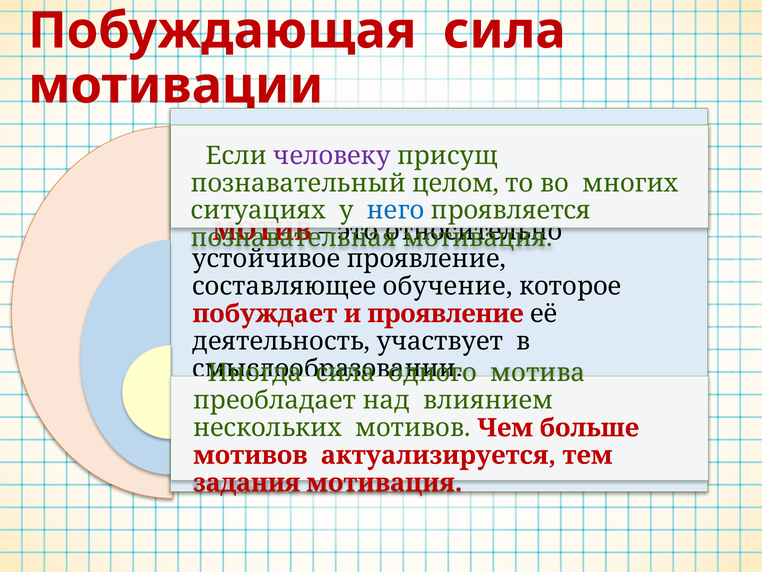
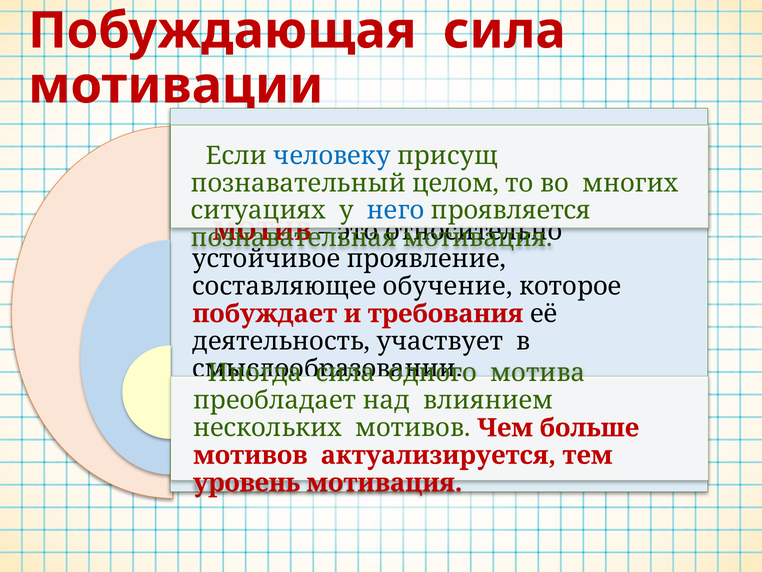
человеку colour: purple -> blue
и проявление: проявление -> требования
задания: задания -> уровень
